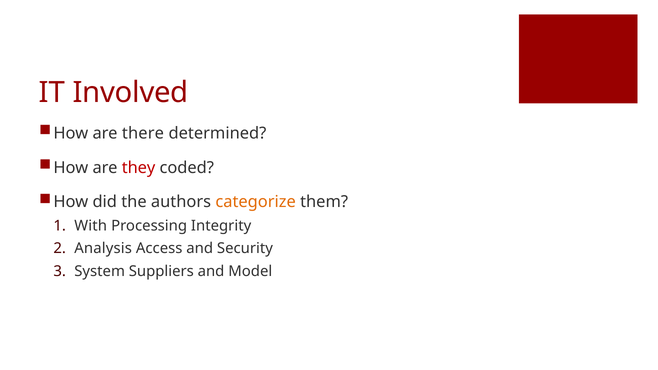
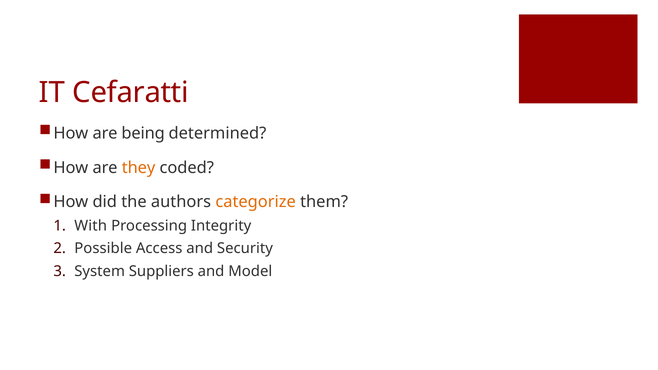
Involved: Involved -> Cefaratti
there: there -> being
they colour: red -> orange
Analysis: Analysis -> Possible
